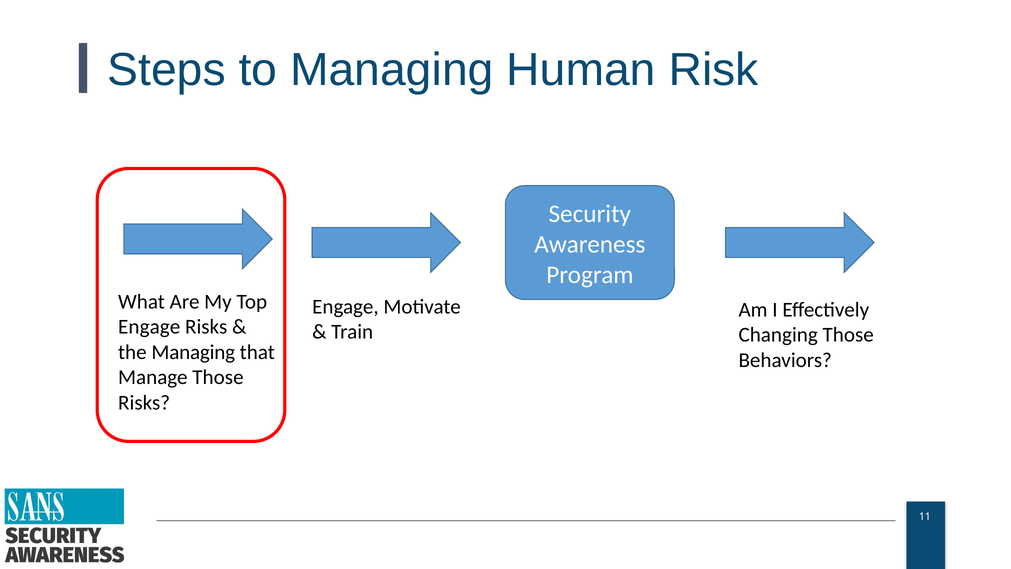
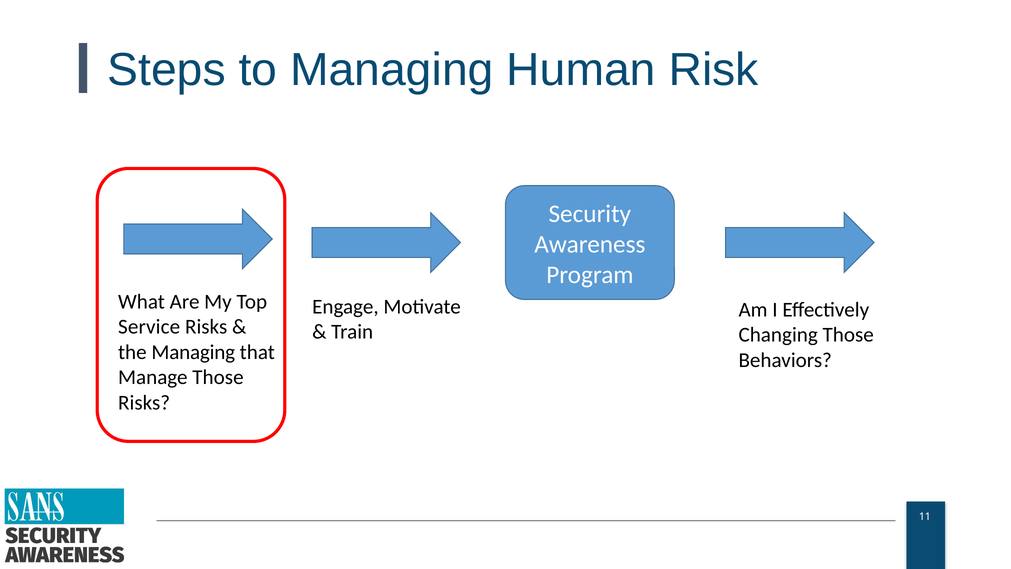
Engage at (149, 327): Engage -> Service
